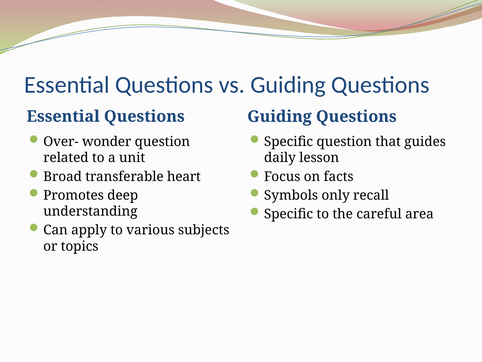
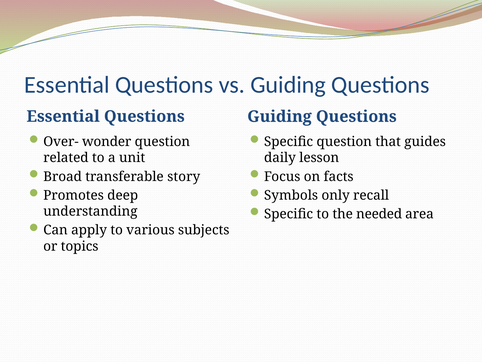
heart: heart -> story
careful: careful -> needed
